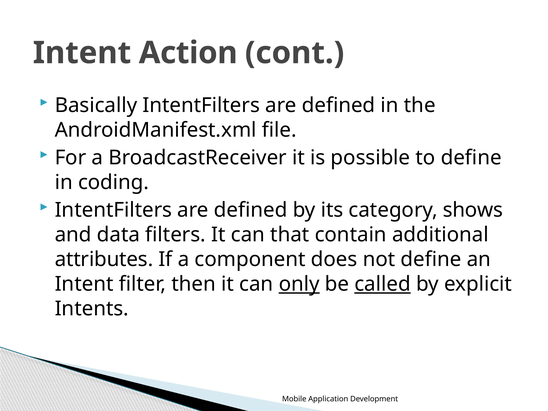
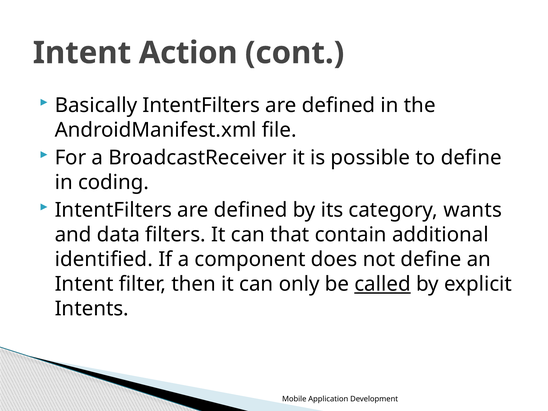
shows: shows -> wants
attributes: attributes -> identified
only underline: present -> none
